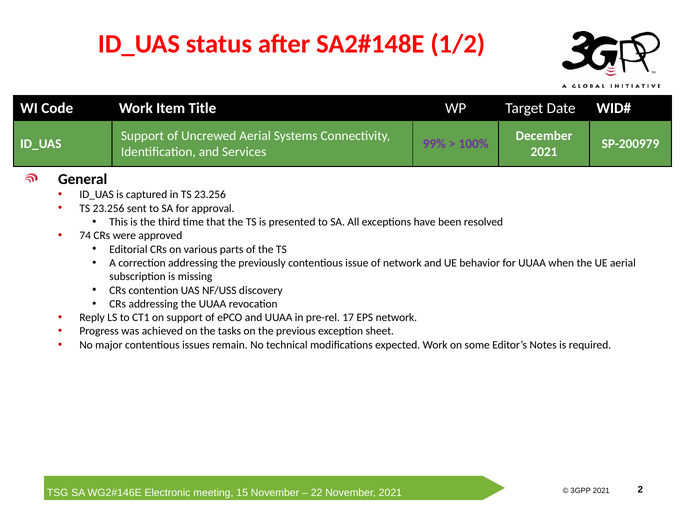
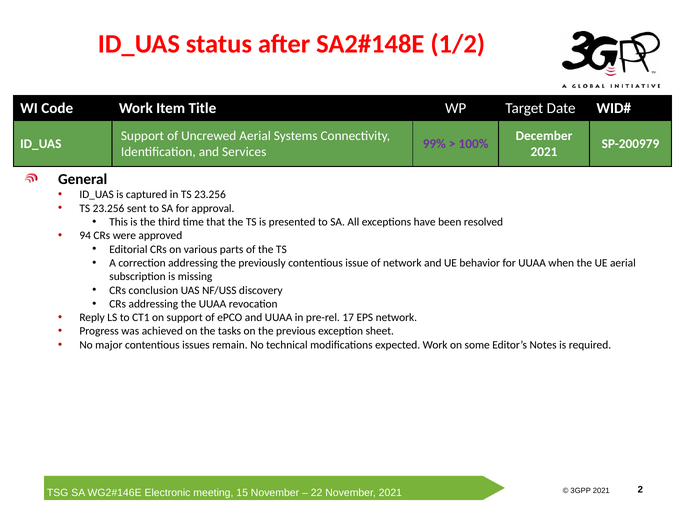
74: 74 -> 94
contention: contention -> conclusion
